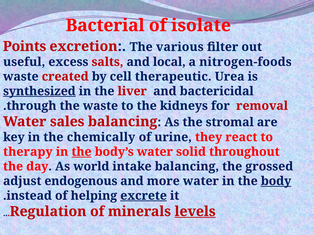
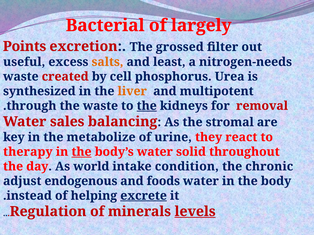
isolate: isolate -> largely
various: various -> grossed
salts colour: red -> orange
local: local -> least
nitrogen-foods: nitrogen-foods -> nitrogen-needs
therapeutic: therapeutic -> phosphorus
synthesized underline: present -> none
liver colour: red -> orange
bactericidal: bactericidal -> multipotent
the at (147, 106) underline: none -> present
chemically: chemically -> metabolize
intake balancing: balancing -> condition
grossed: grossed -> chronic
more: more -> foods
body underline: present -> none
